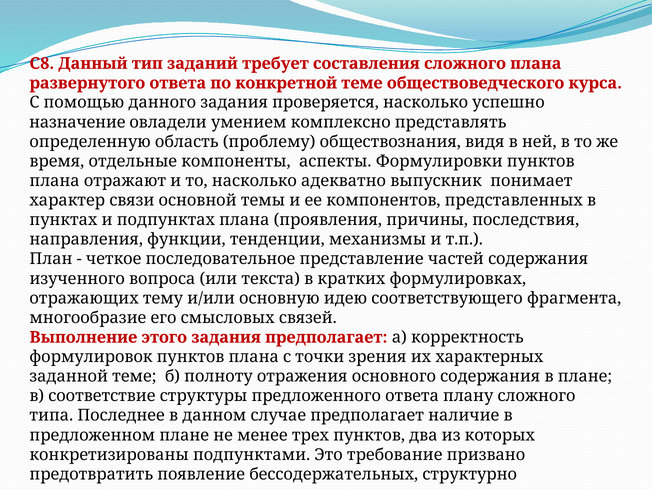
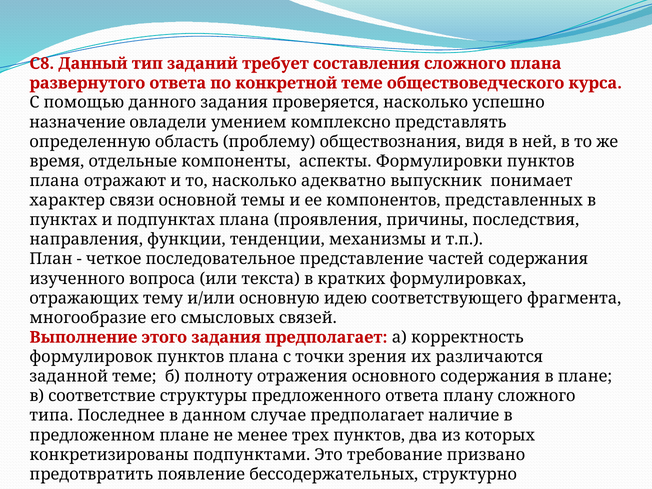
характерных: характерных -> различаются
